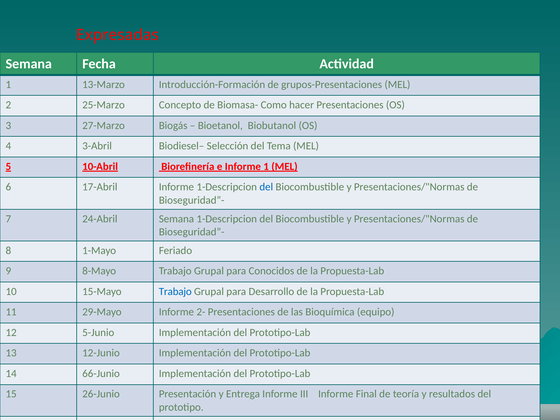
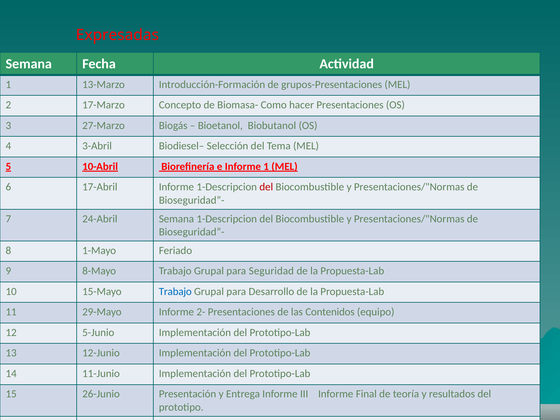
25-Marzo: 25-Marzo -> 17-Marzo
del at (266, 187) colour: blue -> red
Conocidos: Conocidos -> Seguridad
Bioquímica: Bioquímica -> Contenidos
66-Junio: 66-Junio -> 11-Junio
